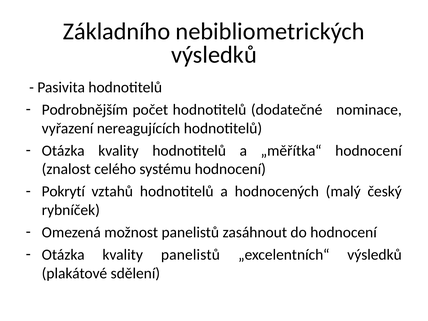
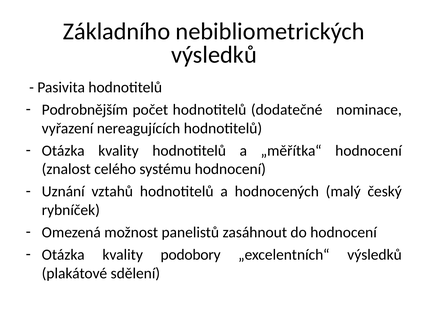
Pokrytí: Pokrytí -> Uznání
kvality panelistů: panelistů -> podobory
